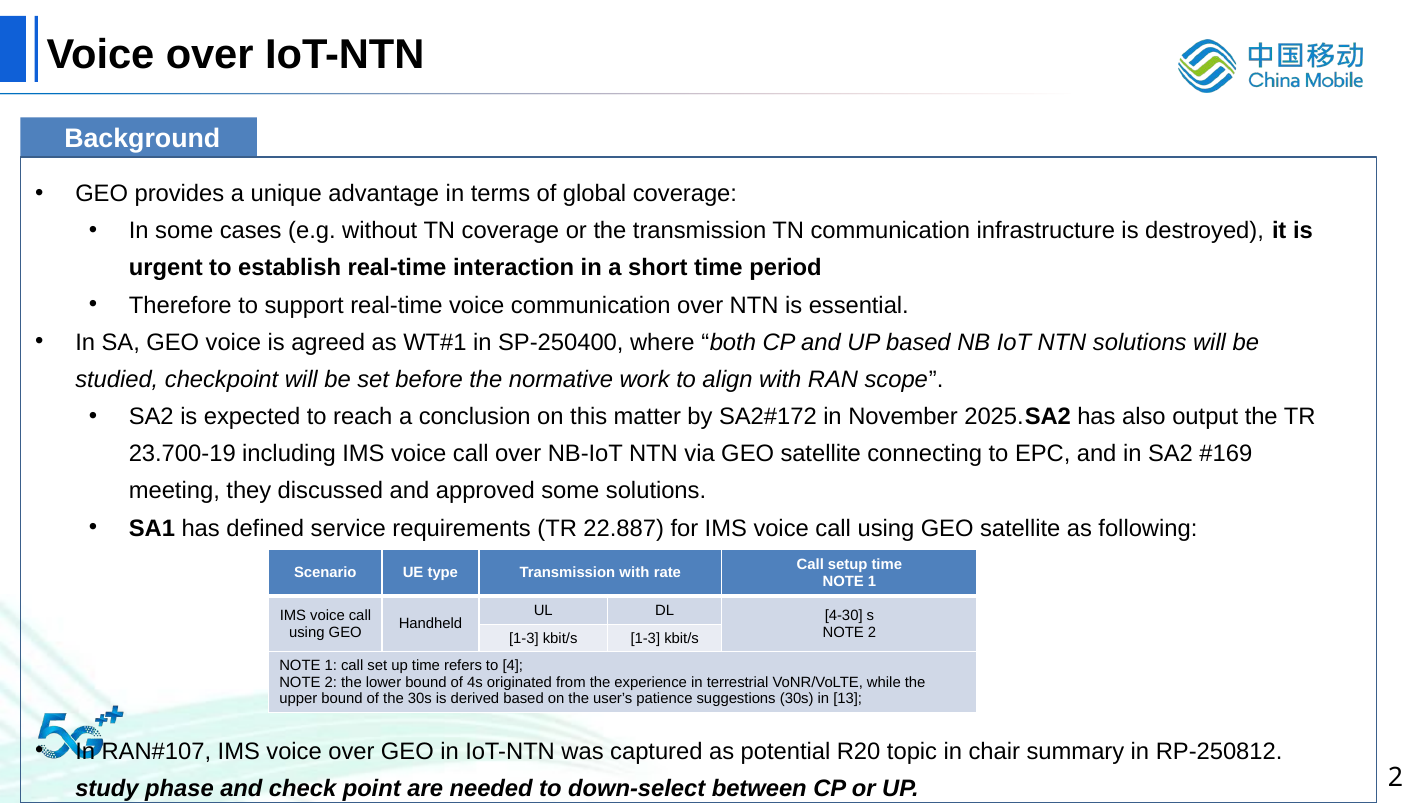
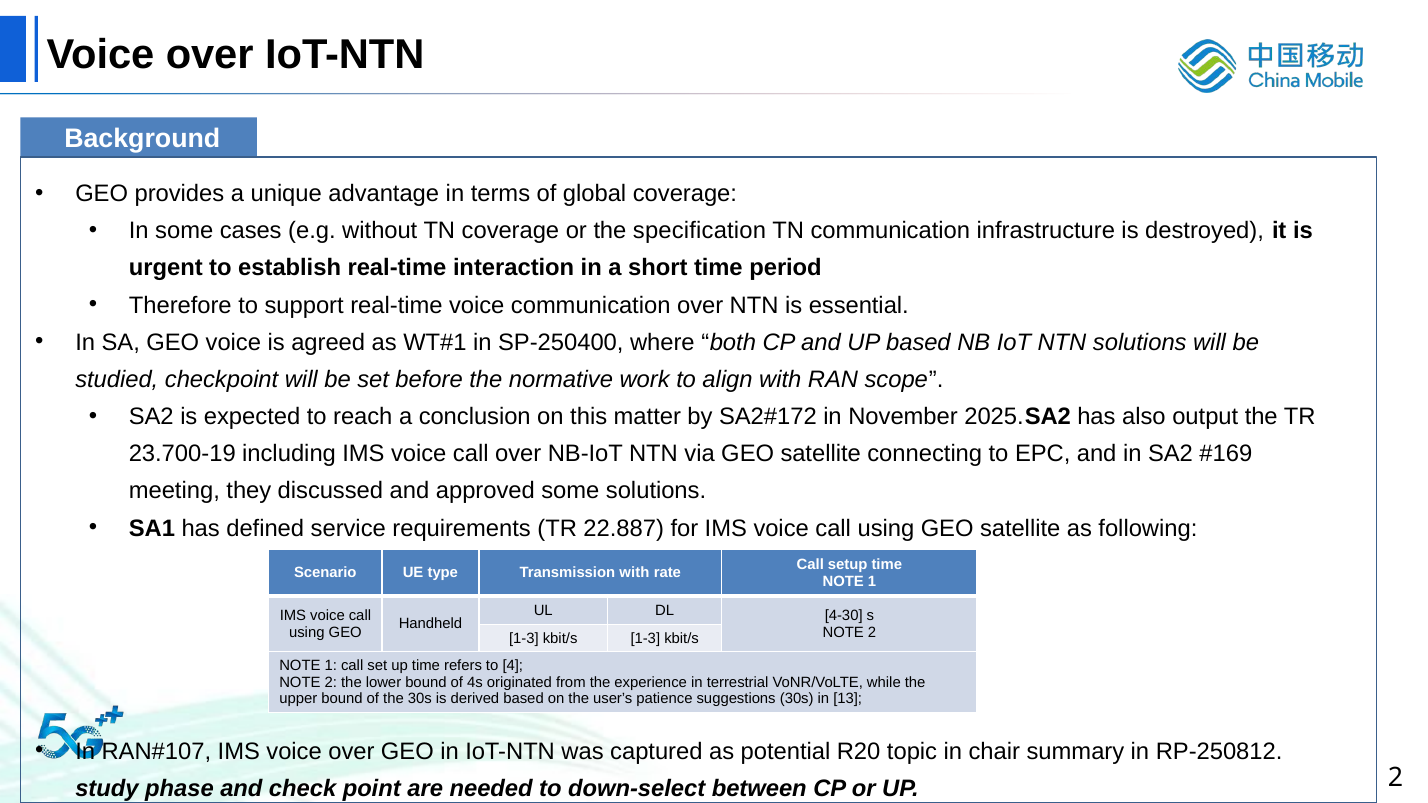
the transmission: transmission -> specification
